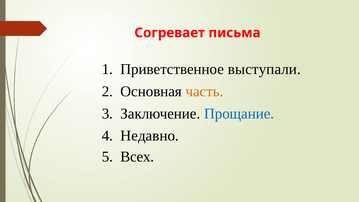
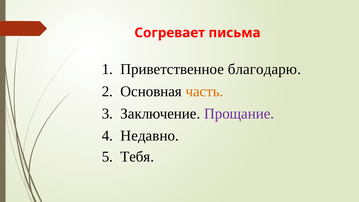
выступали: выступали -> благодарю
Прощание colour: blue -> purple
Всех: Всех -> Тебя
